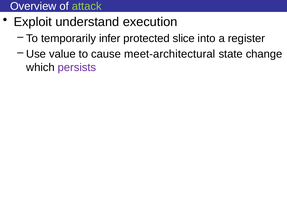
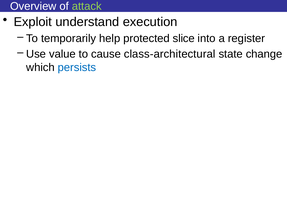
infer: infer -> help
meet-architectural: meet-architectural -> class-architectural
persists colour: purple -> blue
